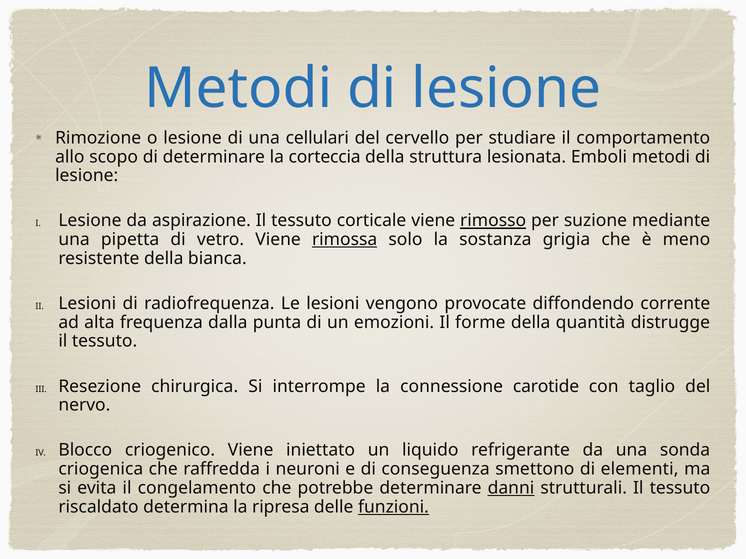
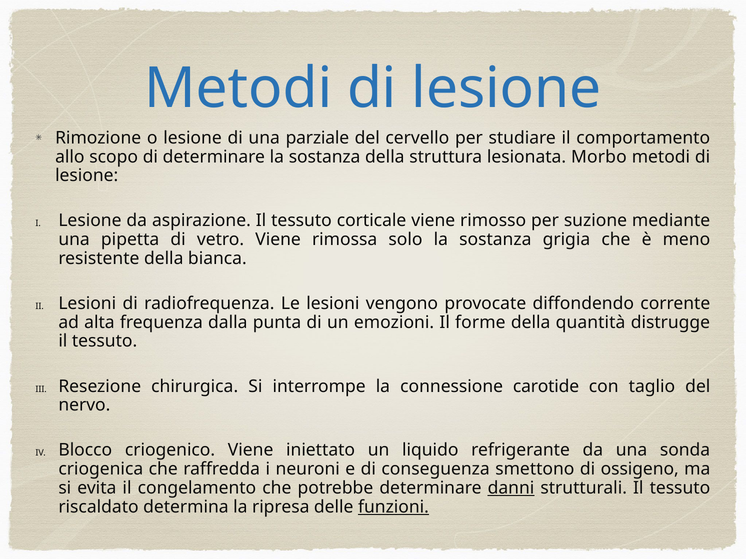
cellulari: cellulari -> parziale
determinare la corteccia: corteccia -> sostanza
Emboli: Emboli -> Morbo
rimosso underline: present -> none
rimossa underline: present -> none
elementi: elementi -> ossigeno
